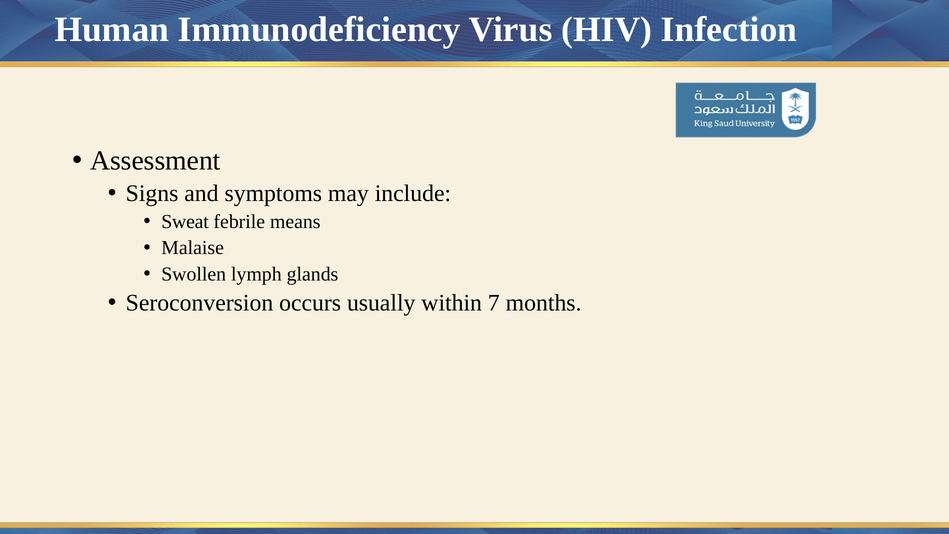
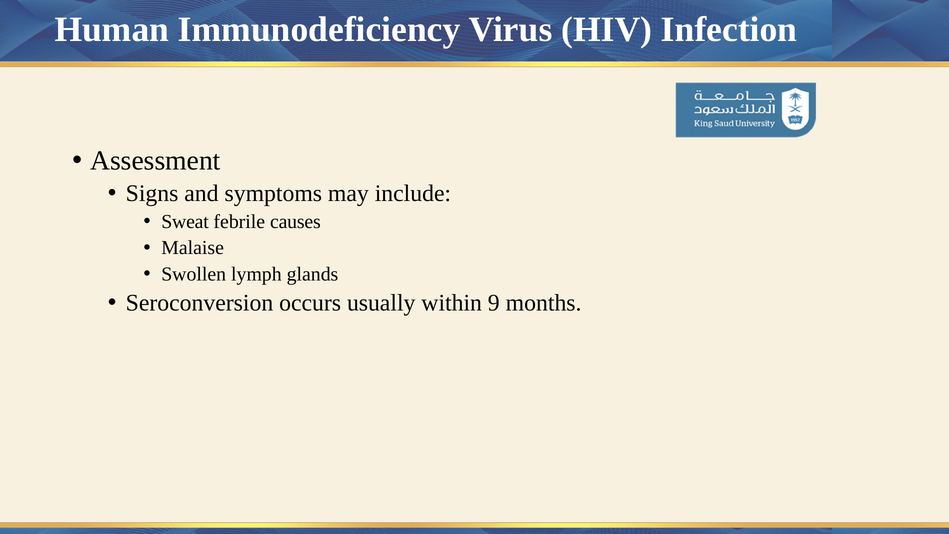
means: means -> causes
7: 7 -> 9
